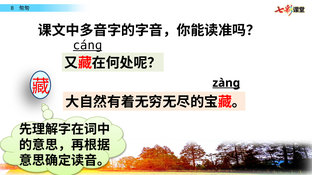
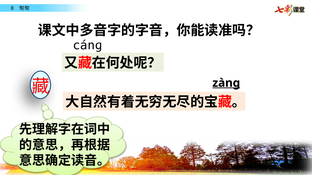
cánɡ underline: present -> none
